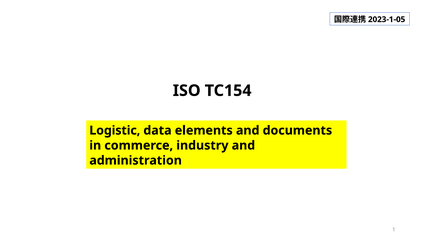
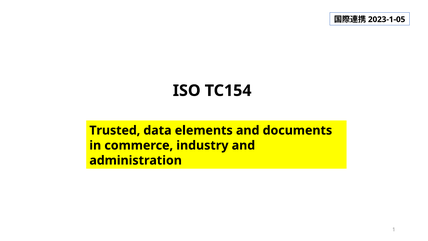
Logistic: Logistic -> Trusted
